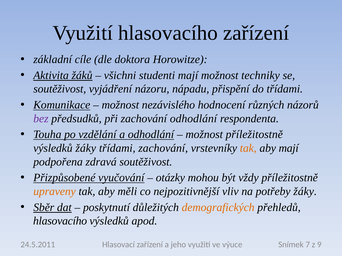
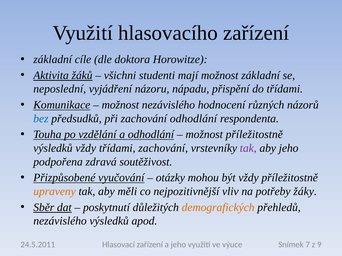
možnost techniky: techniky -> základní
soutěživost at (60, 89): soutěživost -> neposlední
bez colour: purple -> blue
výsledků žáky: žáky -> vždy
tak at (248, 148) colour: orange -> purple
aby mají: mají -> jeho
hlasovacího at (60, 221): hlasovacího -> nezávislého
